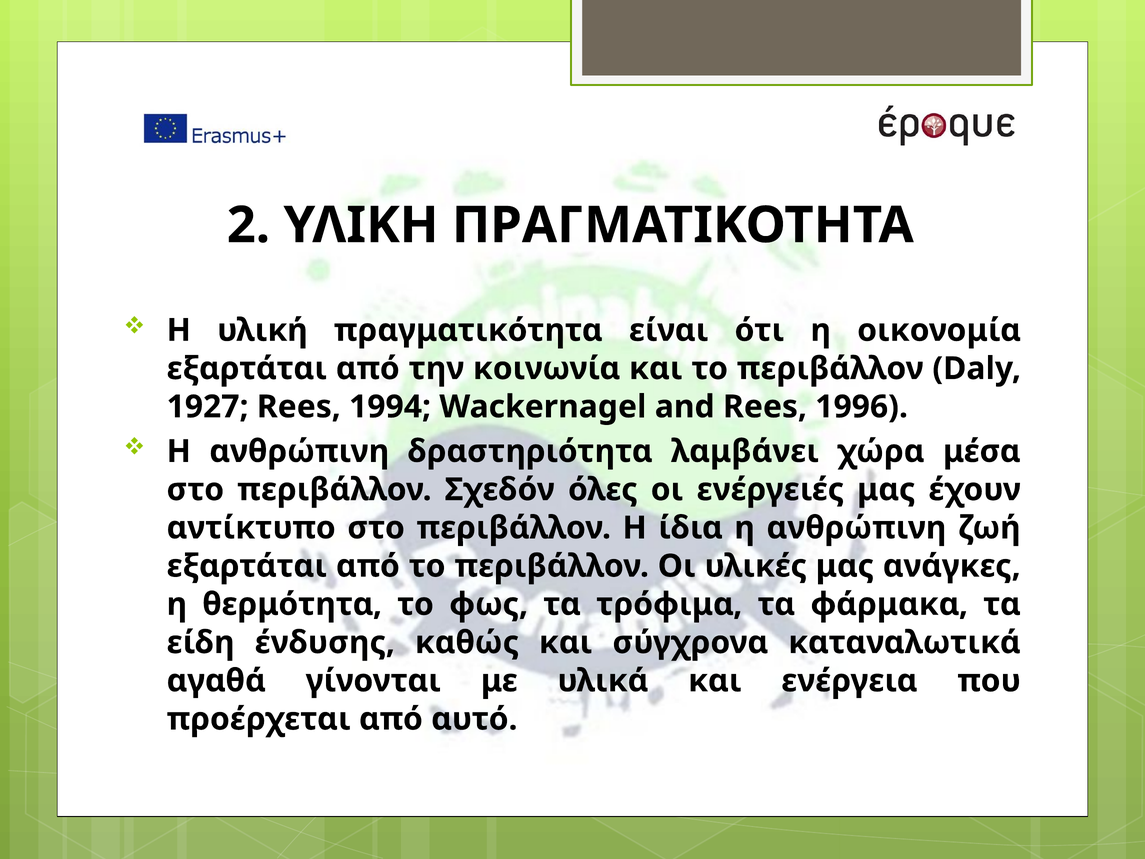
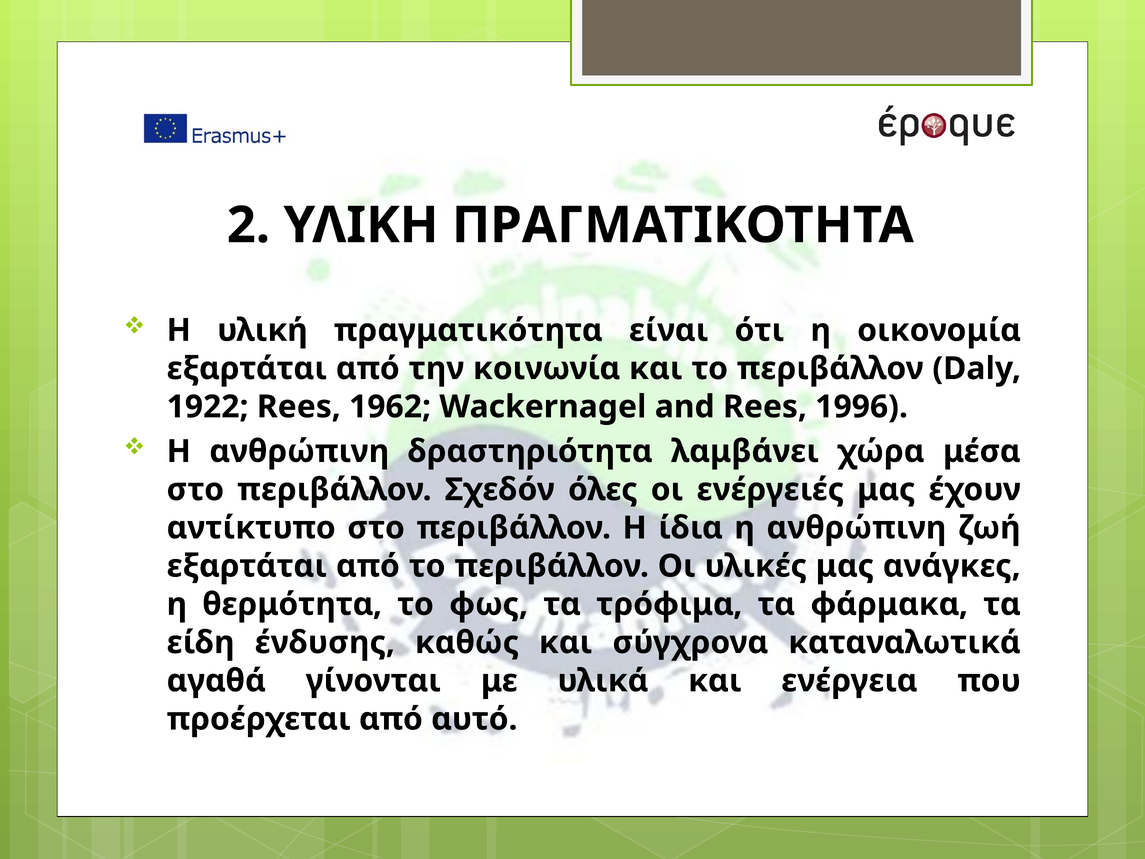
1927: 1927 -> 1922
1994: 1994 -> 1962
